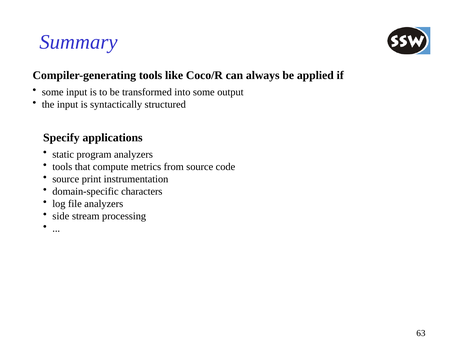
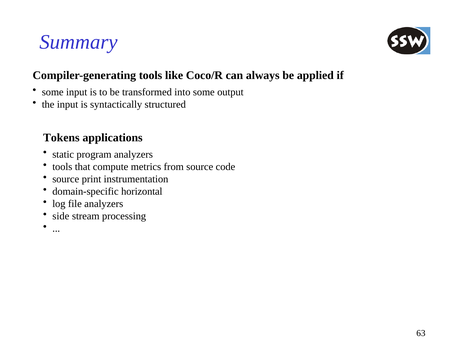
Specify: Specify -> Tokens
characters: characters -> horizontal
